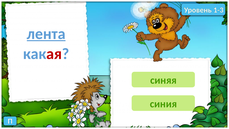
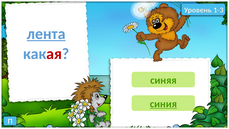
синия underline: none -> present
